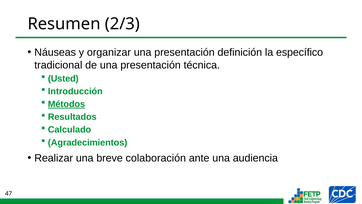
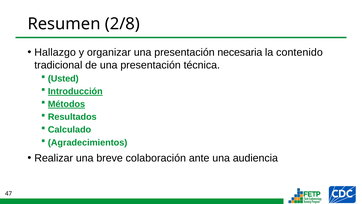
2/3: 2/3 -> 2/8
Náuseas: Náuseas -> Hallazgo
definición: definición -> necesaria
específico: específico -> contenido
Introducción underline: none -> present
